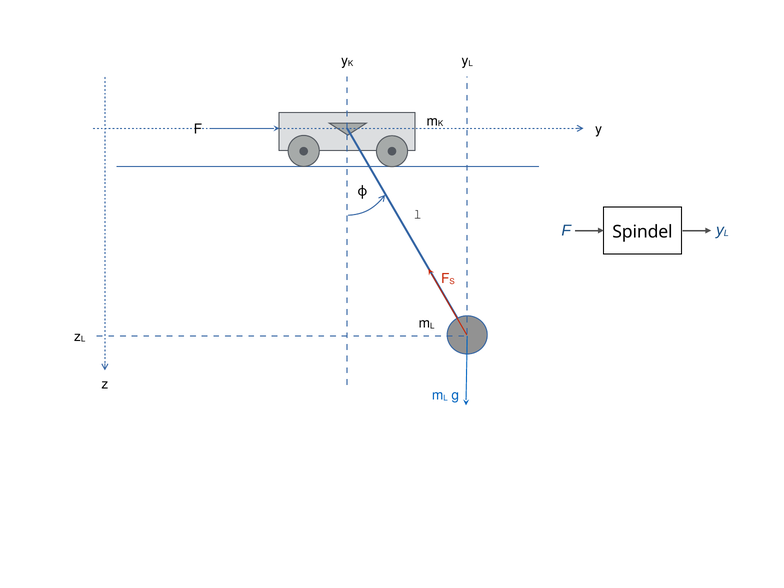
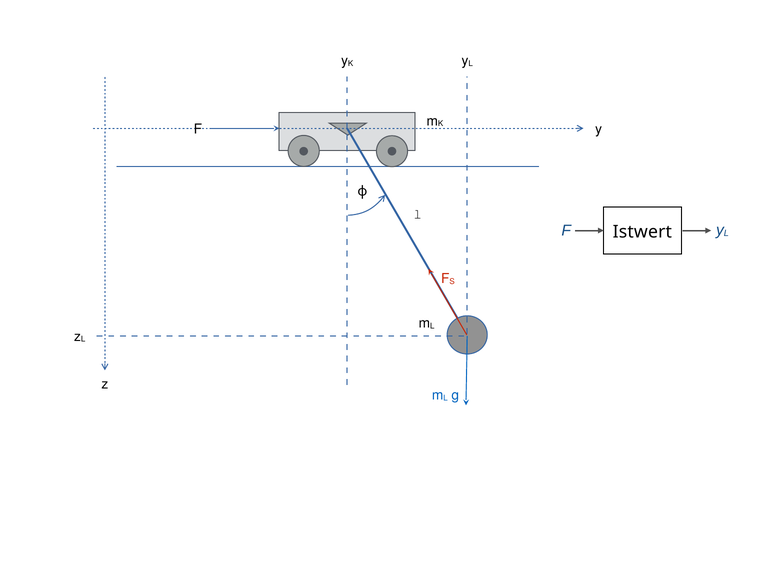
Spindel: Spindel -> Istwert
